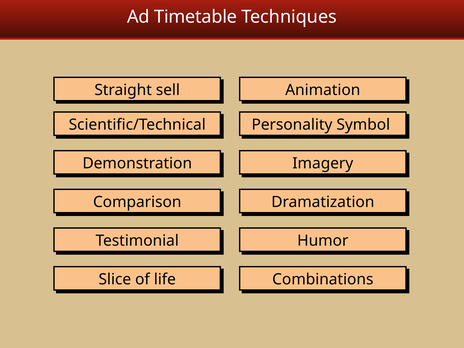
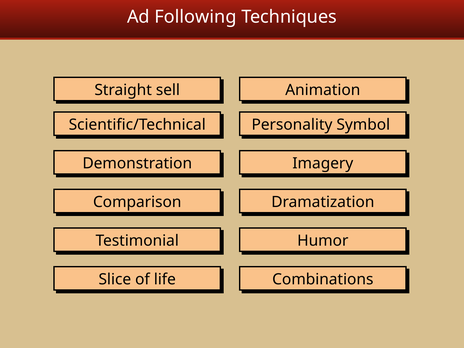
Timetable: Timetable -> Following
